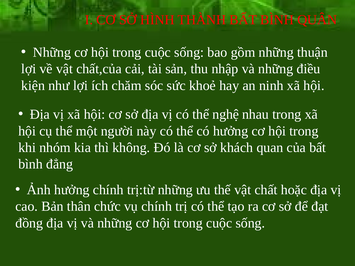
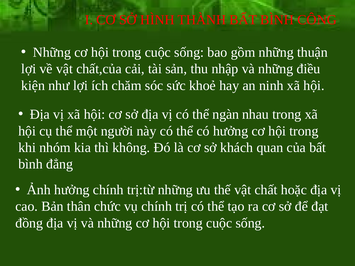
QUÂN: QUÂN -> CÔNG
nghệ: nghệ -> ngàn
